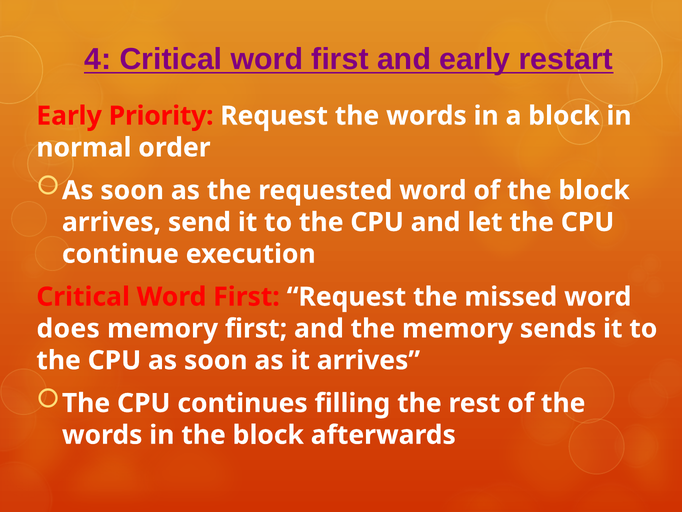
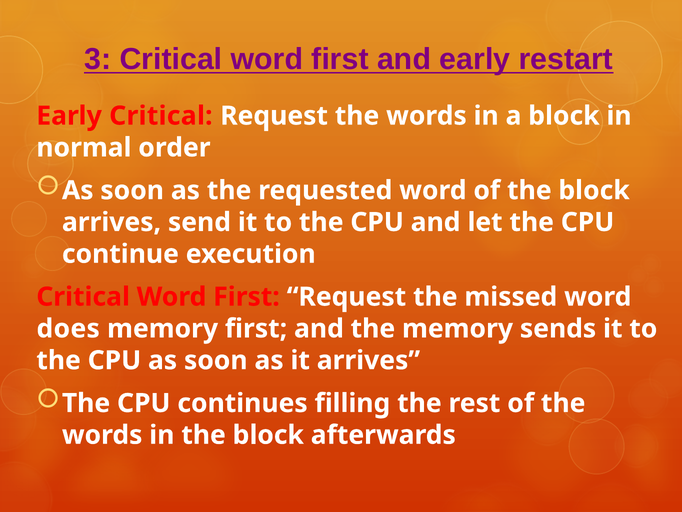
4: 4 -> 3
Early Priority: Priority -> Critical
